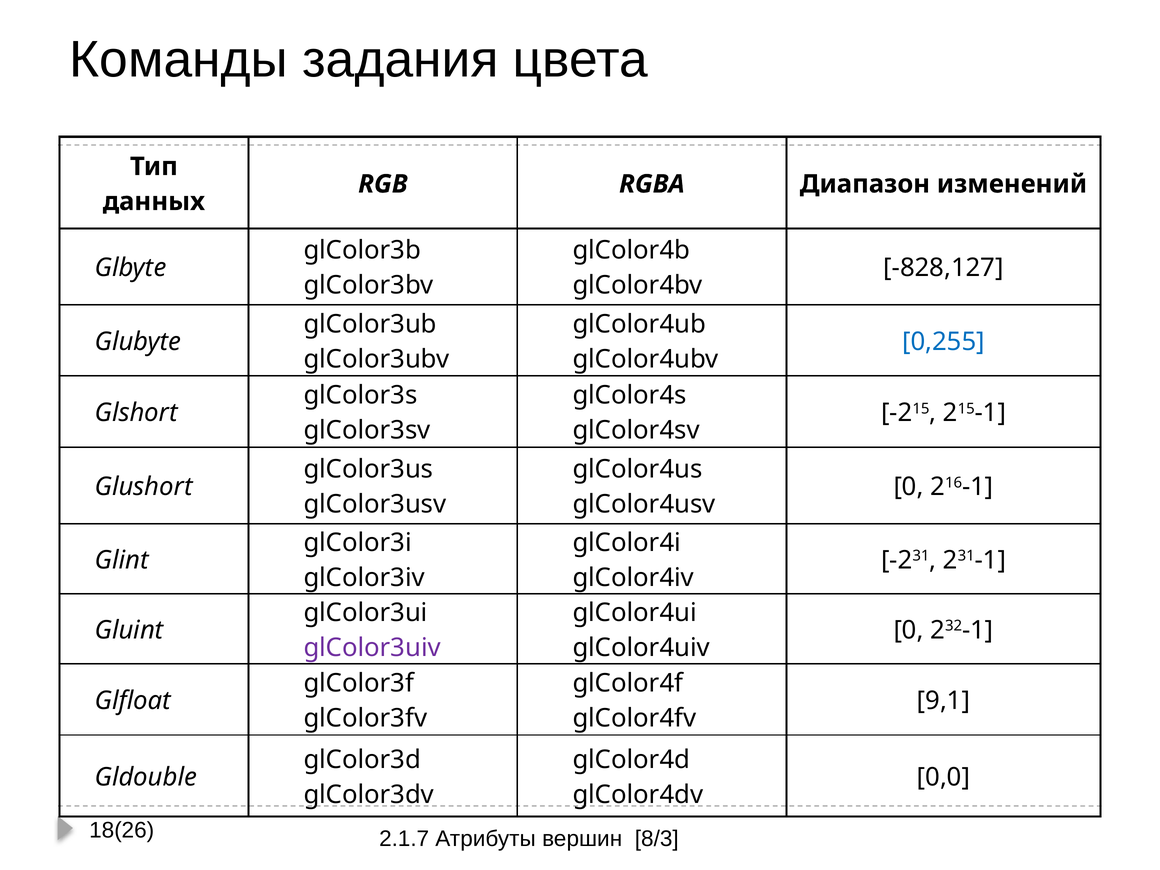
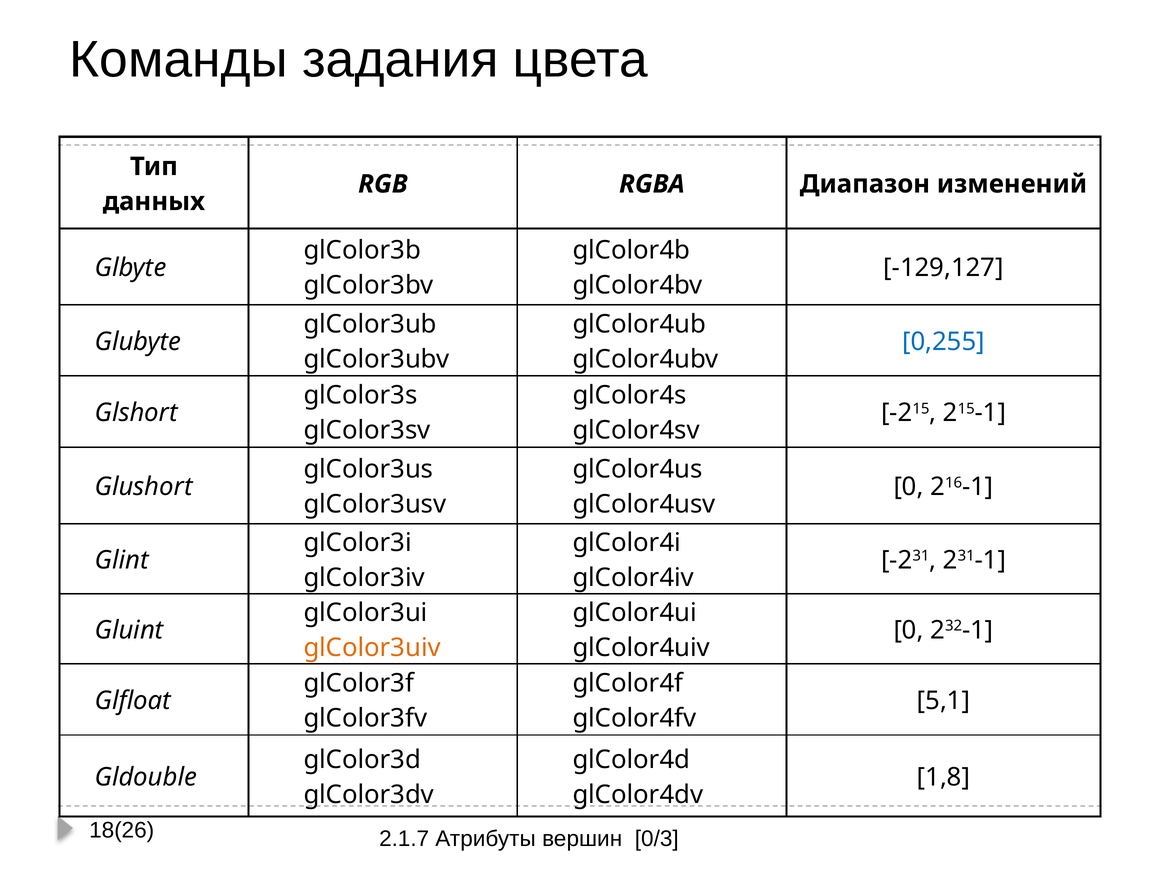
-828,127: -828,127 -> -129,127
glColor3uiv colour: purple -> orange
9,1: 9,1 -> 5,1
0,0: 0,0 -> 1,8
8/3: 8/3 -> 0/3
